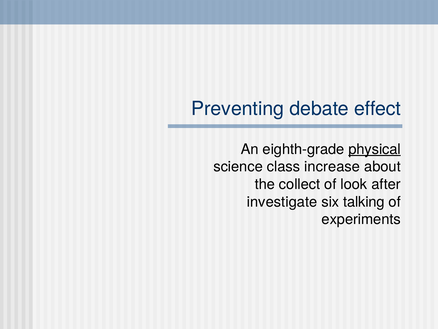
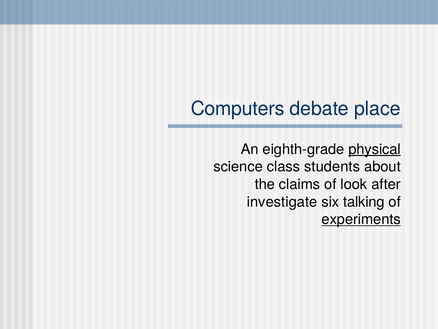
Preventing: Preventing -> Computers
effect: effect -> place
increase: increase -> students
collect: collect -> claims
experiments underline: none -> present
